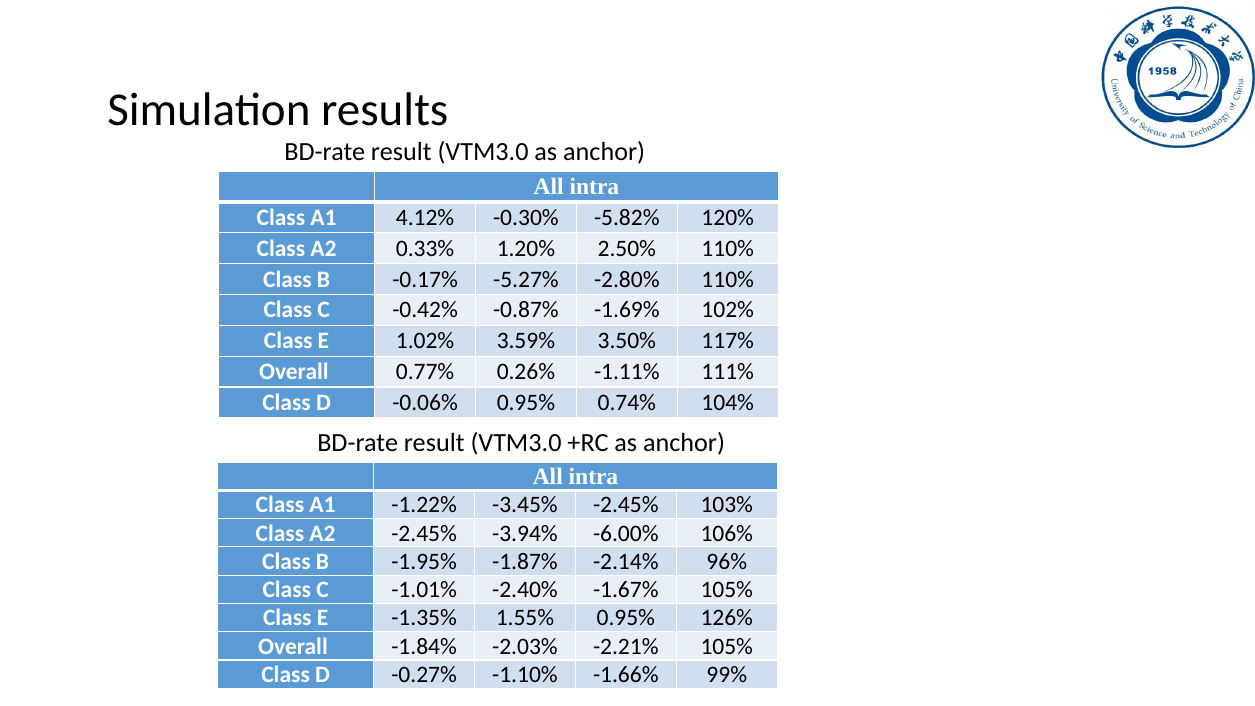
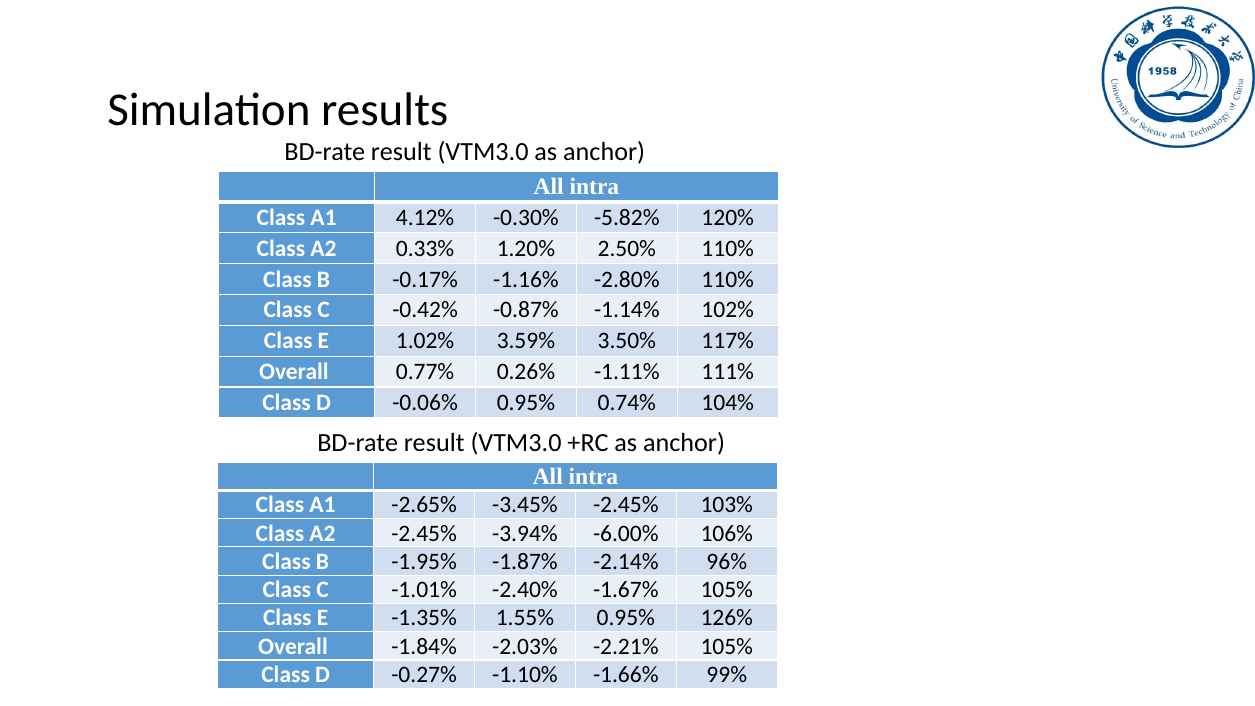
-5.27%: -5.27% -> -1.16%
-1.69%: -1.69% -> -1.14%
-1.22%: -1.22% -> -2.65%
